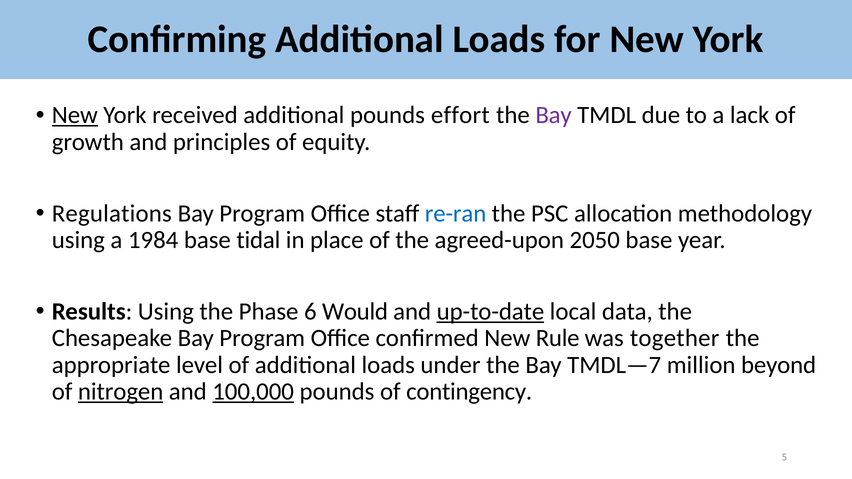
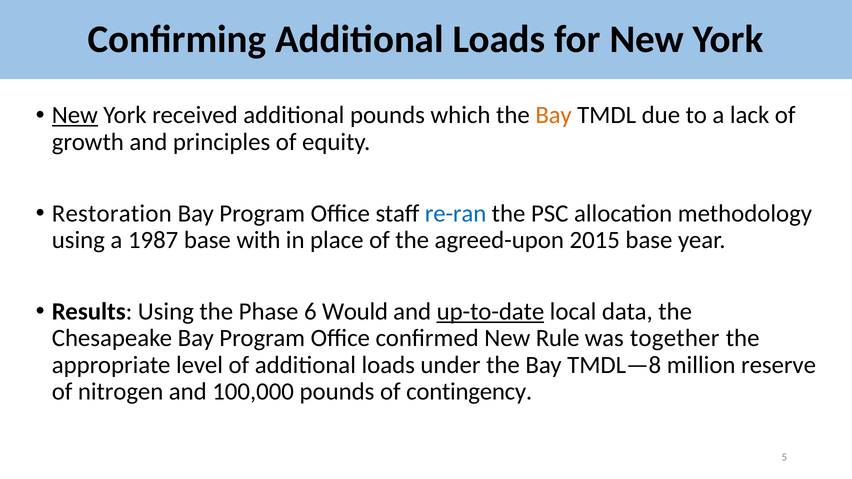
effort: effort -> which
Bay at (554, 115) colour: purple -> orange
Regulations: Regulations -> Restoration
1984: 1984 -> 1987
tidal: tidal -> with
2050: 2050 -> 2015
TMDL—7: TMDL—7 -> TMDL—8
beyond: beyond -> reserve
nitrogen underline: present -> none
100,000 underline: present -> none
